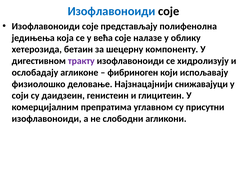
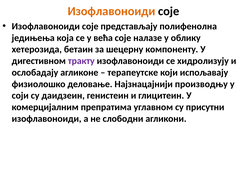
Изофлавоноиди at (111, 11) colour: blue -> orange
фибриноген: фибриноген -> терапеутске
снижавајуци: снижавајуци -> производњу
